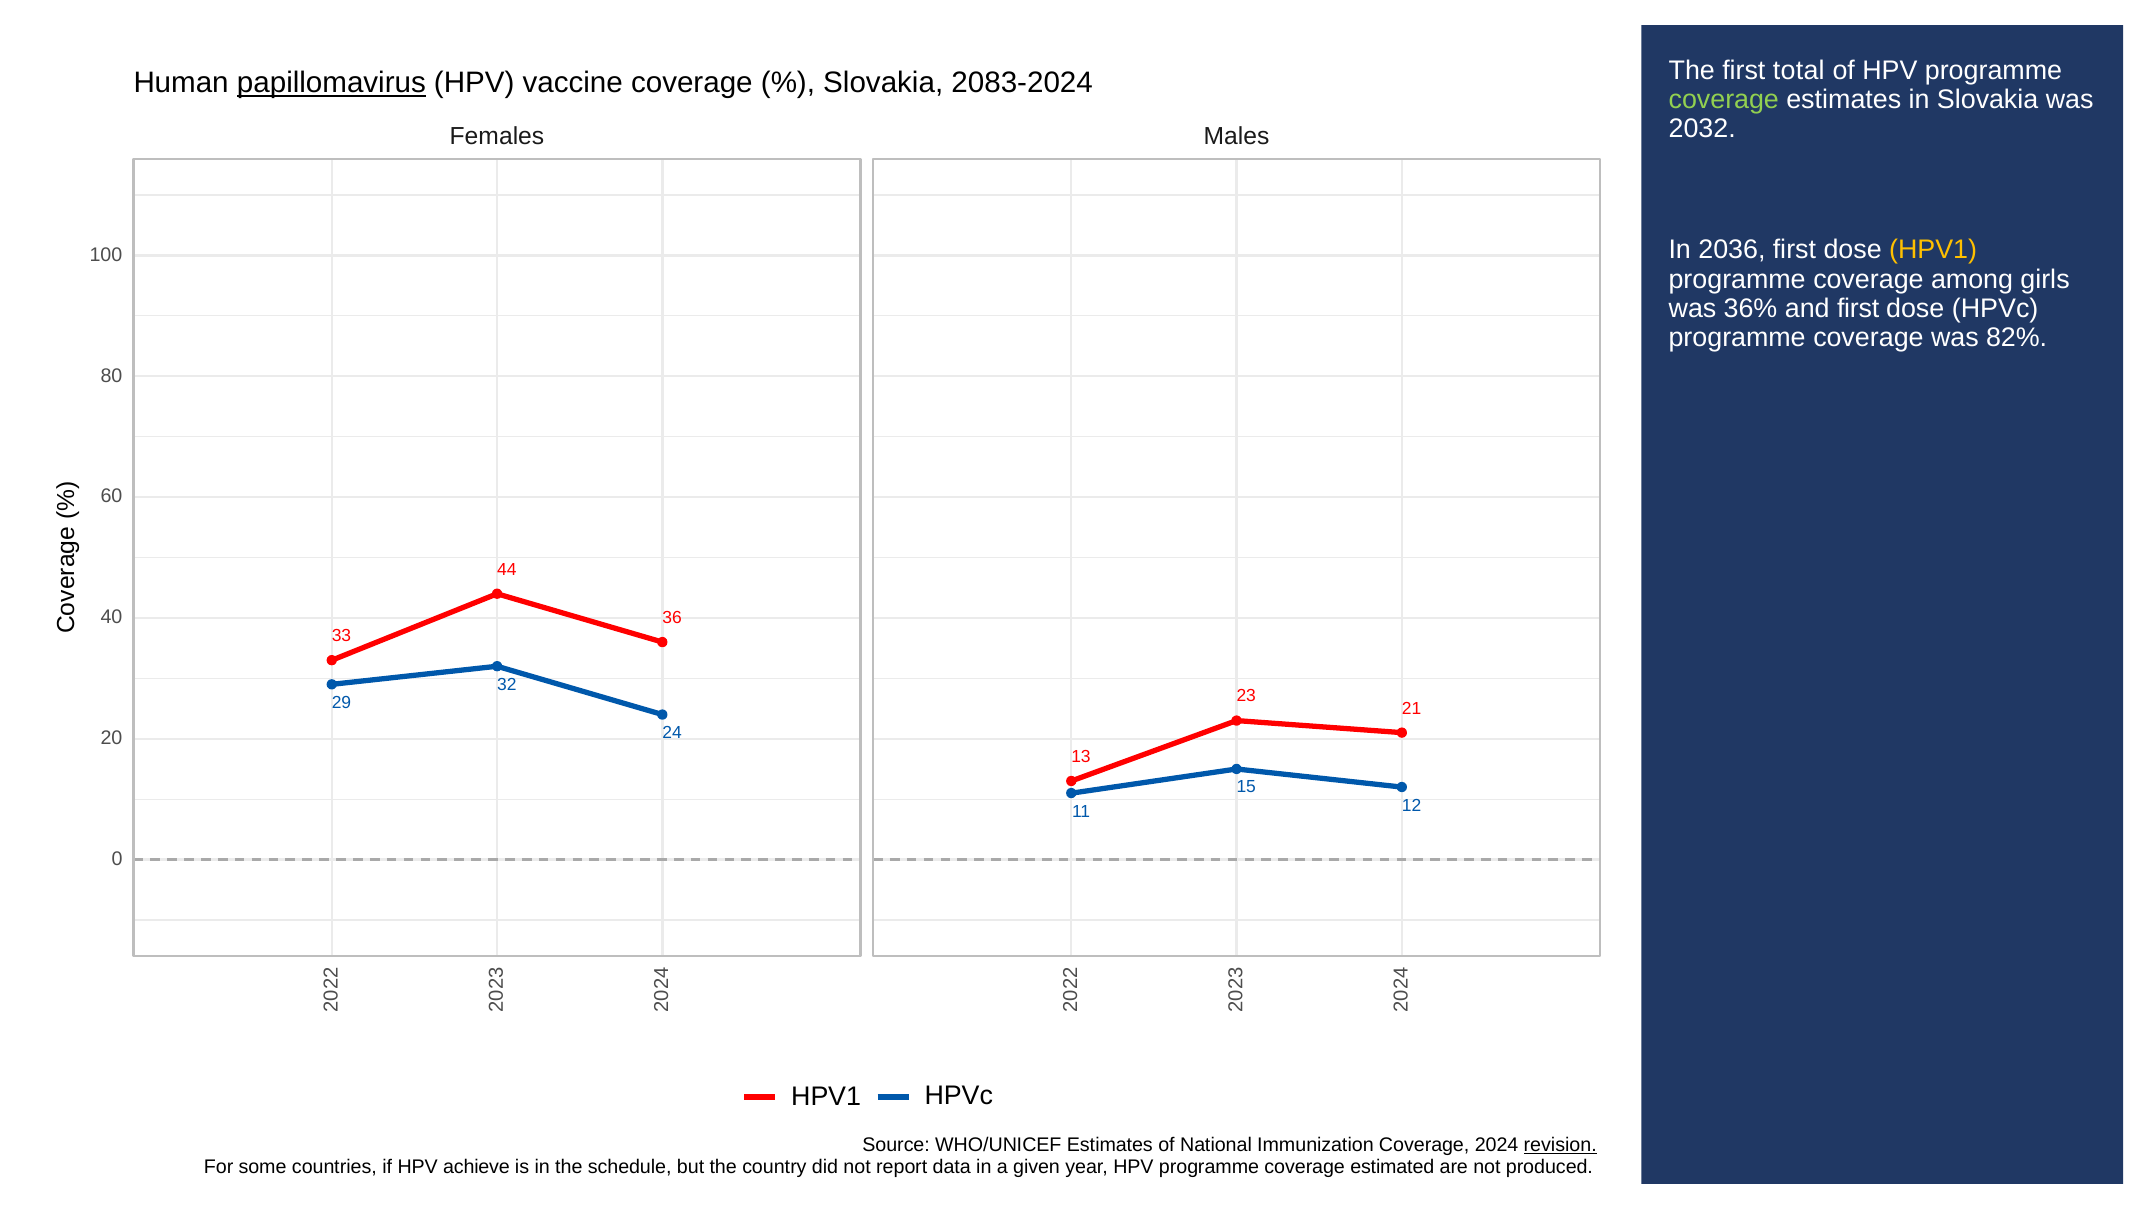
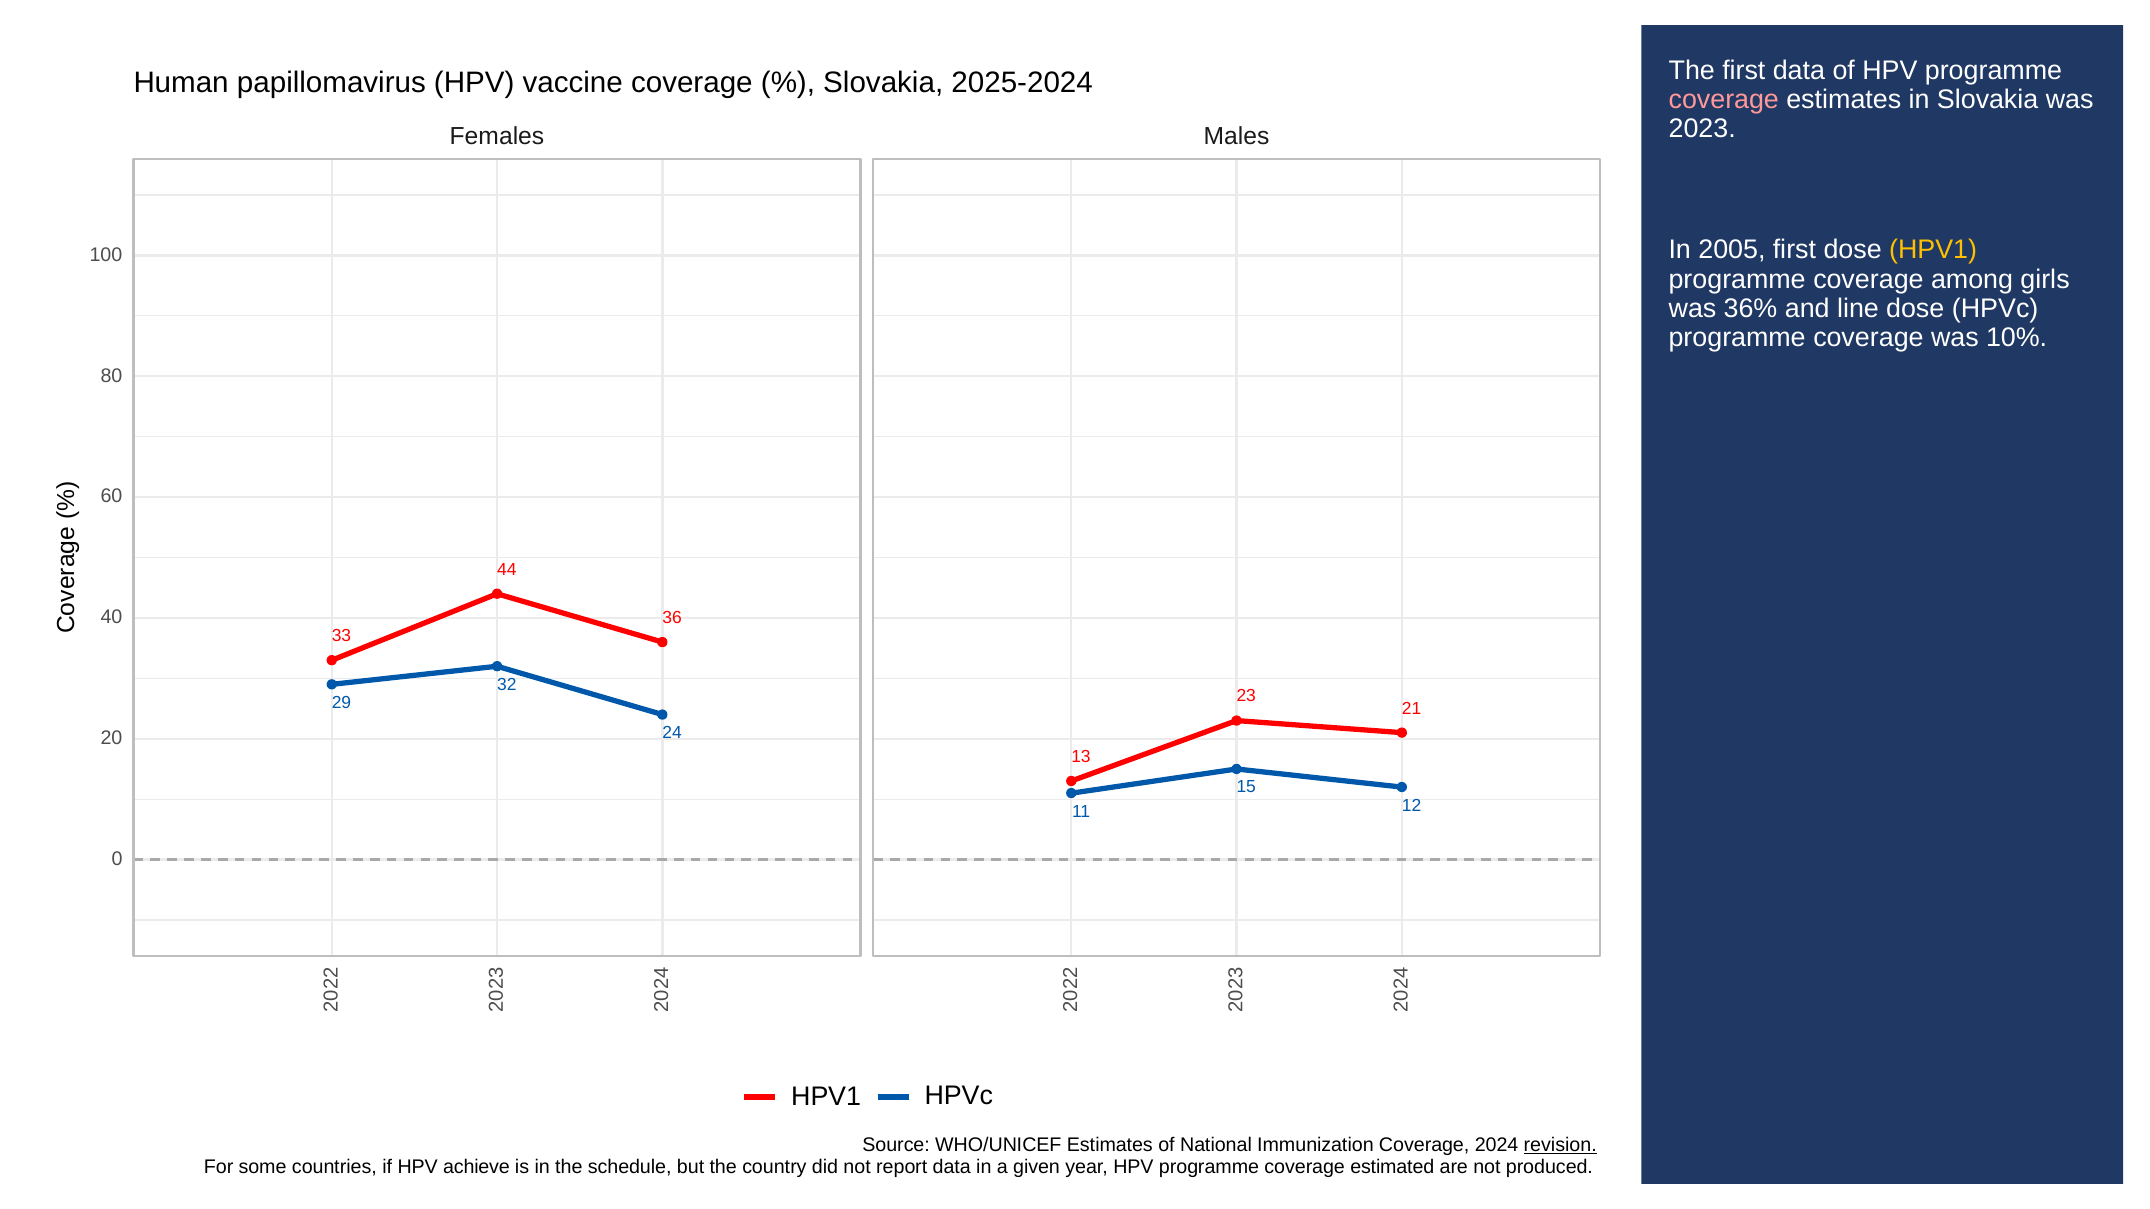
first total: total -> data
papillomavirus underline: present -> none
2083-2024: 2083-2024 -> 2025-2024
coverage at (1724, 100) colour: light green -> pink
2032: 2032 -> 2023
2036: 2036 -> 2005
and first: first -> line
82%: 82% -> 10%
